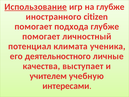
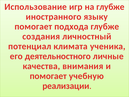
Использование underline: present -> none
citizen: citizen -> языку
помогает at (41, 36): помогает -> создания
выступает: выступает -> внимания
учителем at (48, 76): учителем -> помогает
интересами: интересами -> реализации
